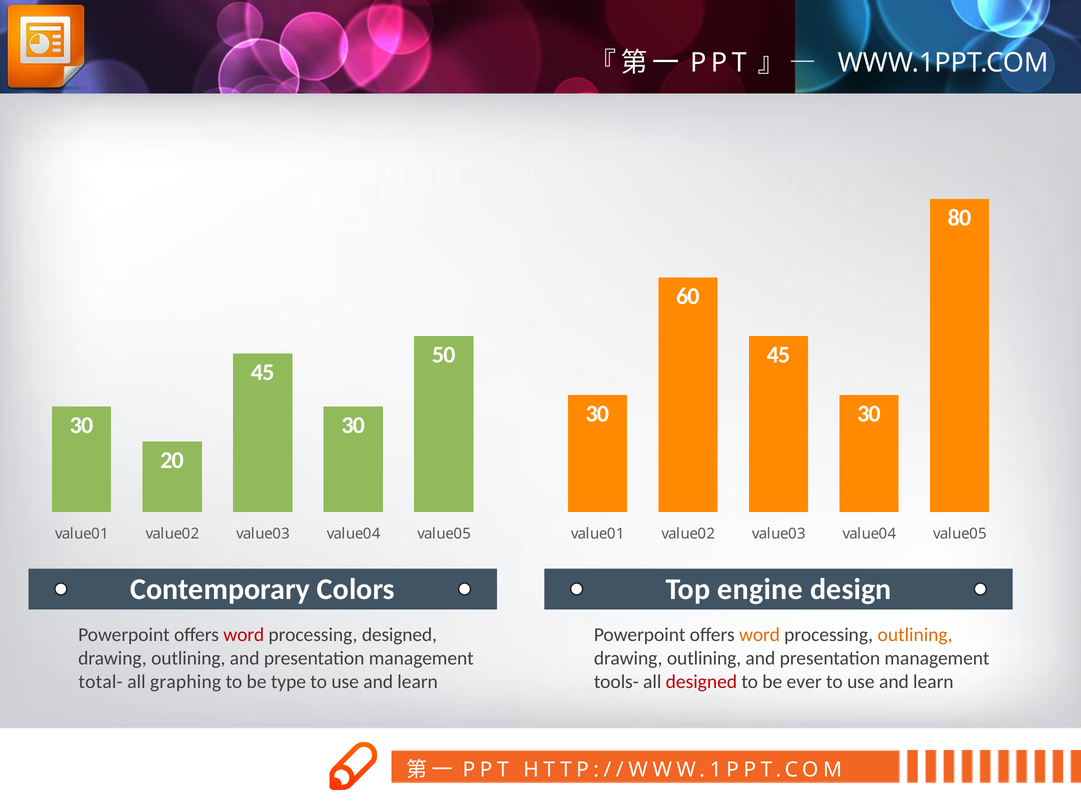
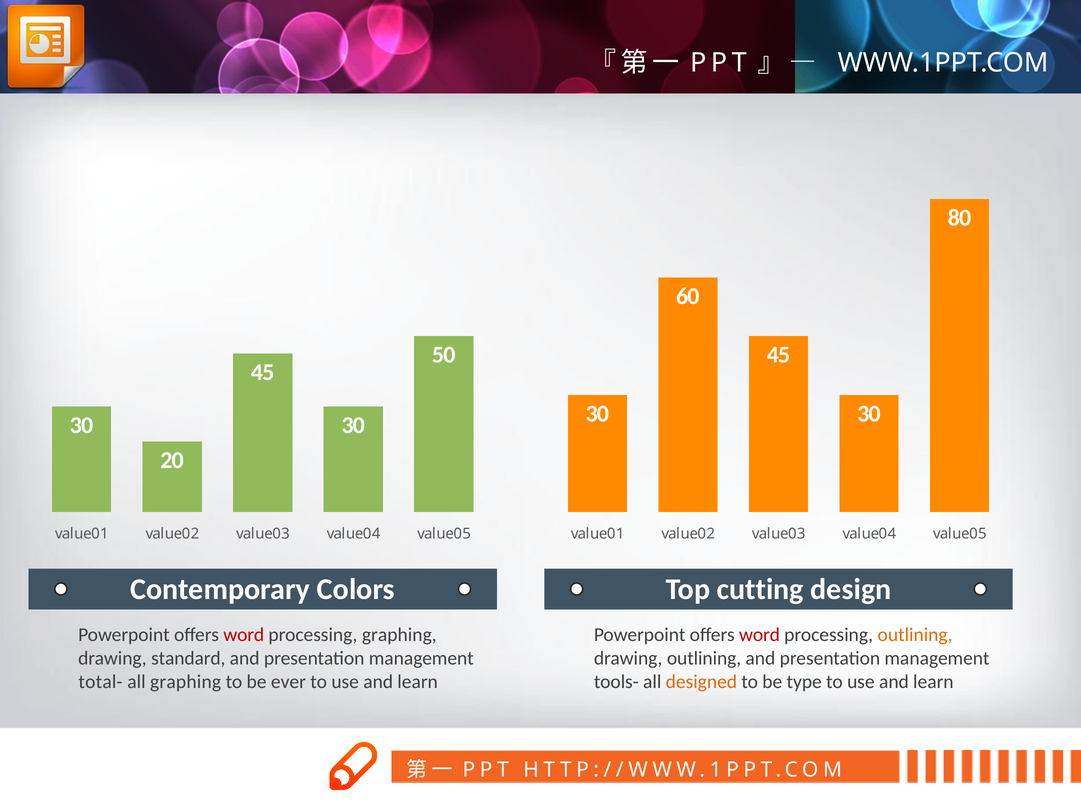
engine: engine -> cutting
processing designed: designed -> graphing
word at (760, 635) colour: orange -> red
outlining at (188, 658): outlining -> standard
type: type -> ever
designed at (701, 682) colour: red -> orange
ever: ever -> type
